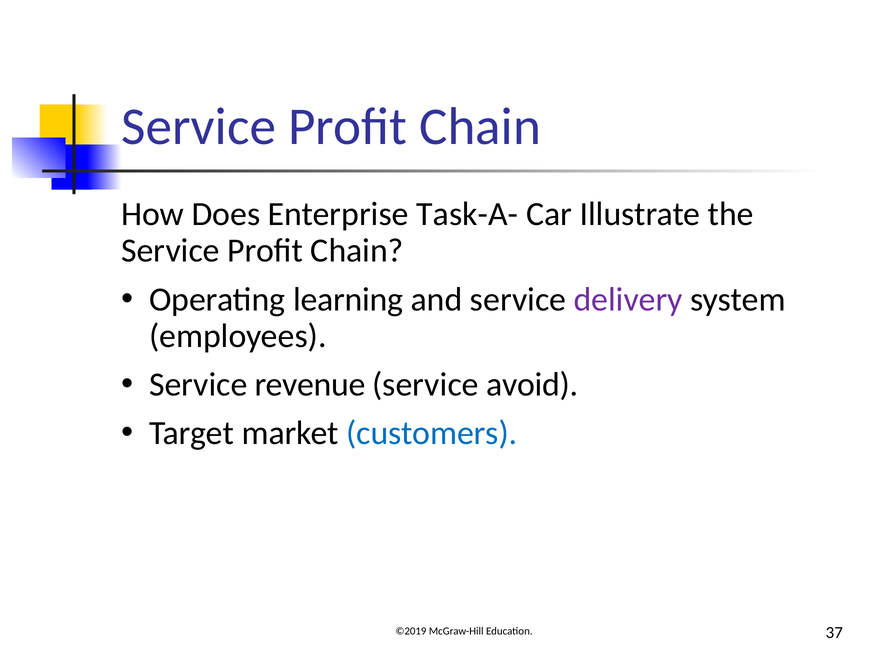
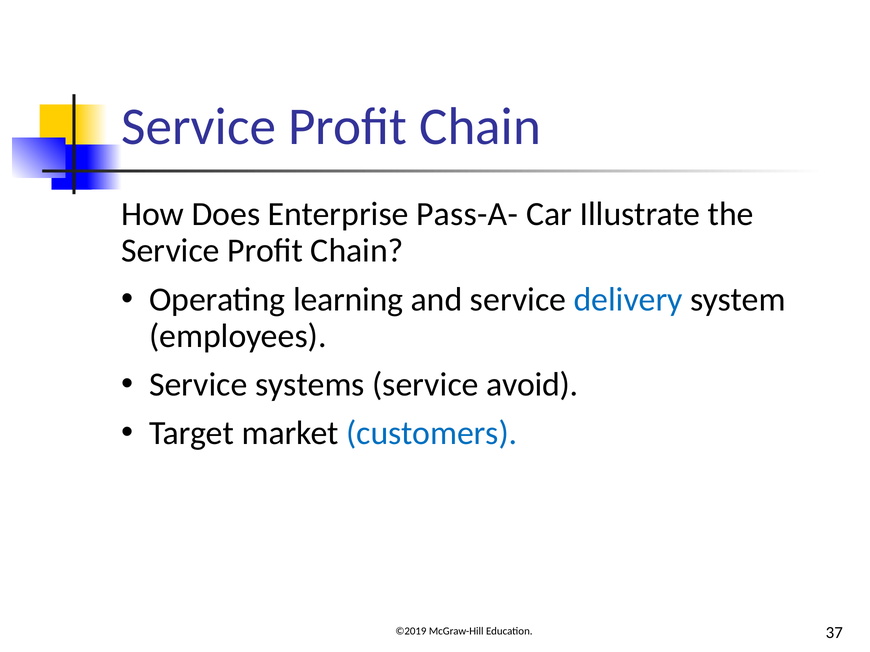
Task-A-: Task-A- -> Pass-A-
delivery colour: purple -> blue
revenue: revenue -> systems
